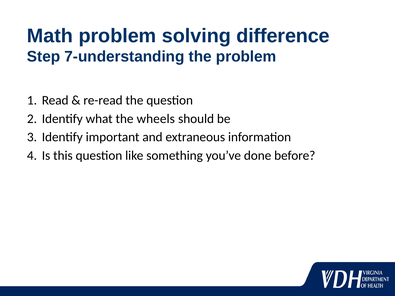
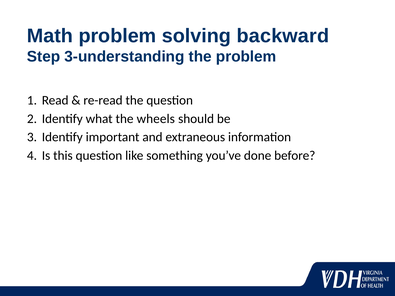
difference: difference -> backward
7-understanding: 7-understanding -> 3-understanding
